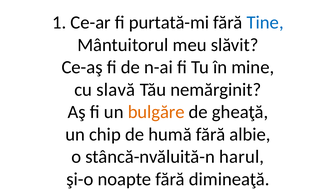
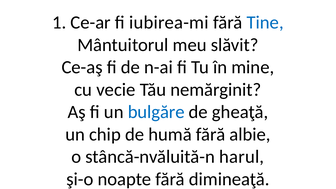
purtată-mi: purtată-mi -> iubirea-mi
slavă: slavă -> vecie
bulgăre colour: orange -> blue
